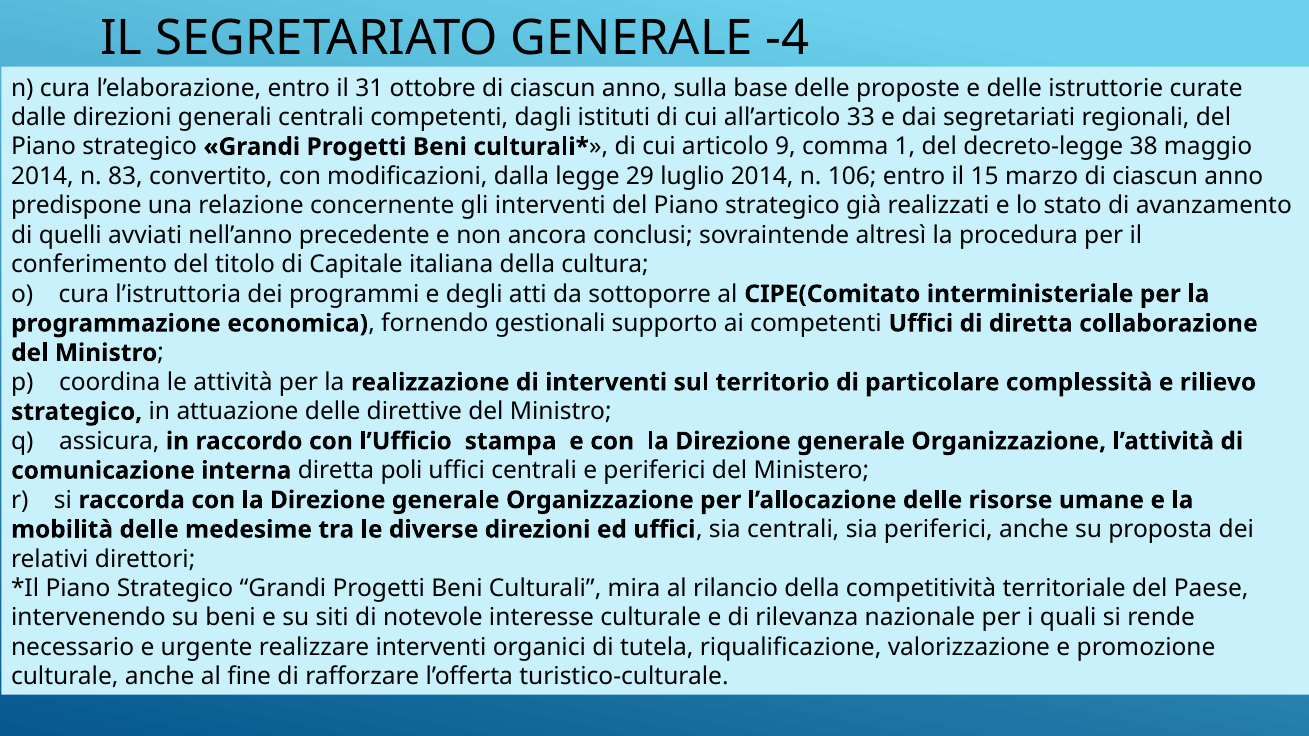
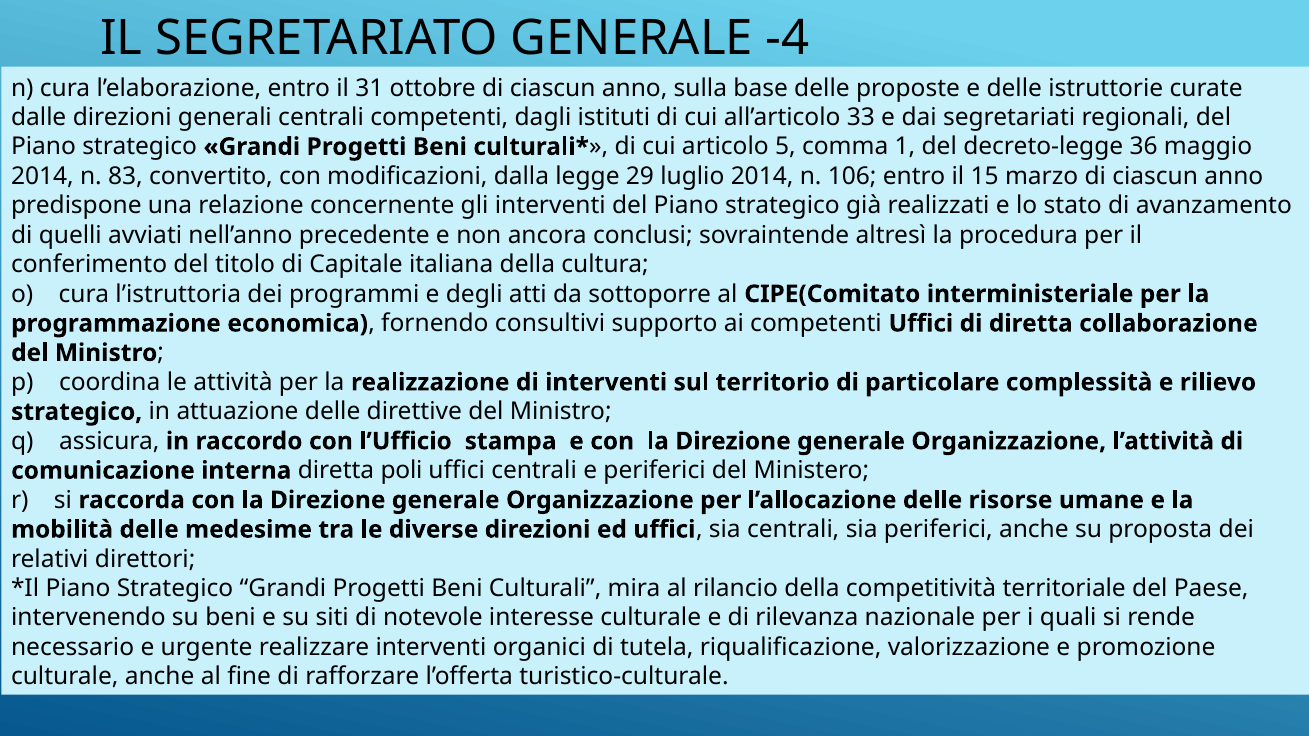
9: 9 -> 5
38: 38 -> 36
gestionali: gestionali -> consultivi
